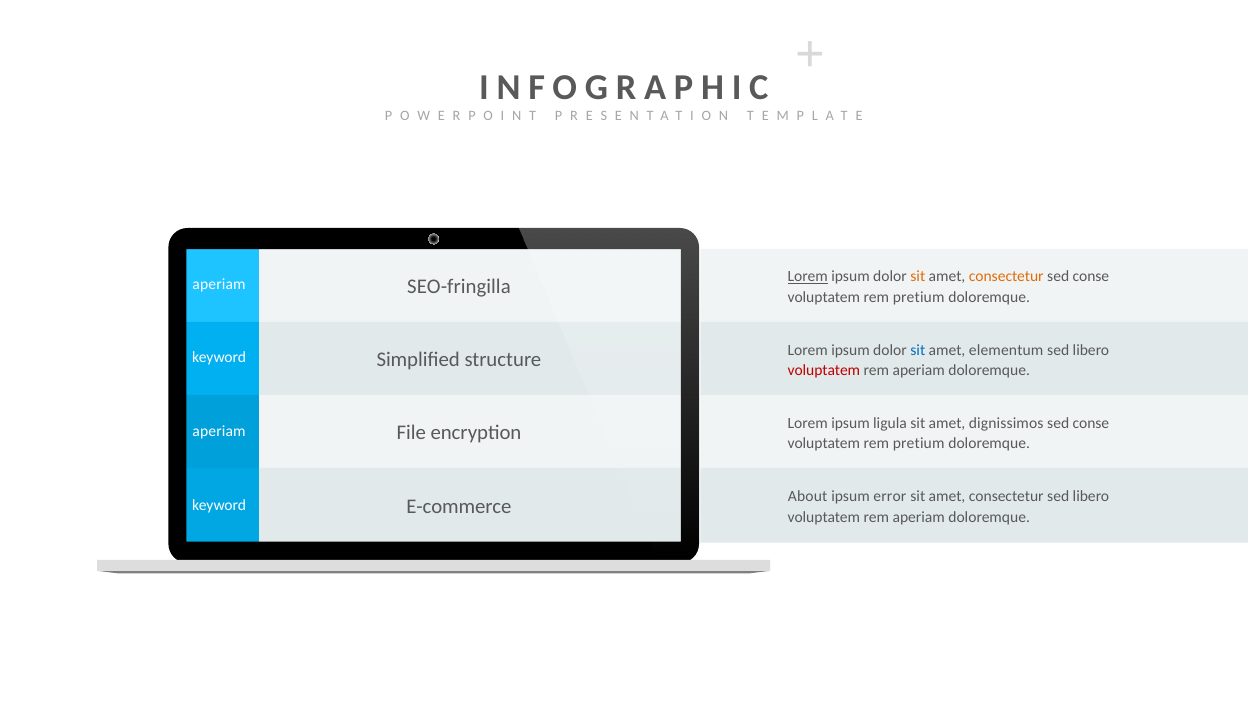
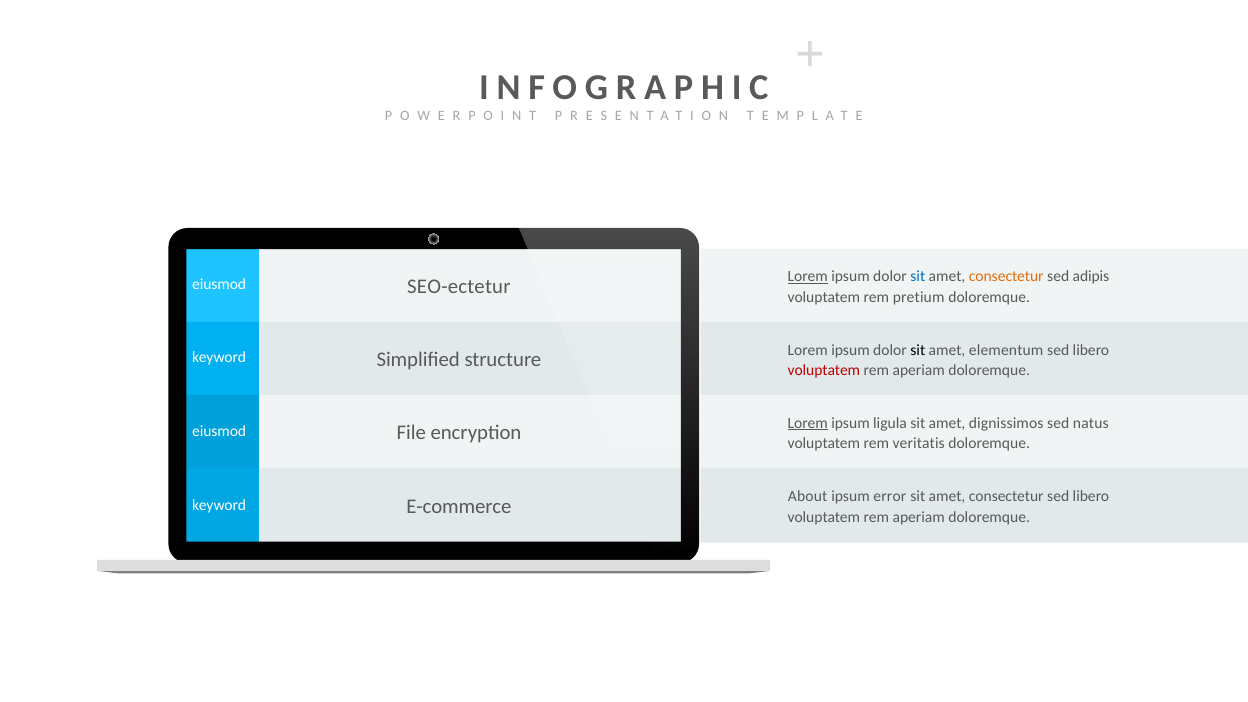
sit at (918, 277) colour: orange -> blue
conse at (1091, 277): conse -> adipis
aperiam at (219, 284): aperiam -> eiusmod
SEO-fringilla: SEO-fringilla -> SEO-ectetur
sit at (918, 350) colour: blue -> black
Lorem at (808, 423) underline: none -> present
conse at (1091, 423): conse -> natus
aperiam at (219, 431): aperiam -> eiusmod
pretium at (919, 443): pretium -> veritatis
